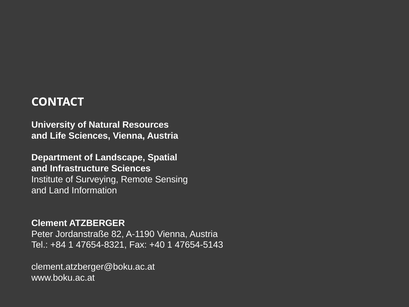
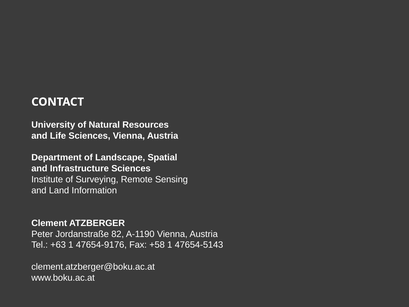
+84: +84 -> +63
47654-8321: 47654-8321 -> 47654-9176
+40: +40 -> +58
